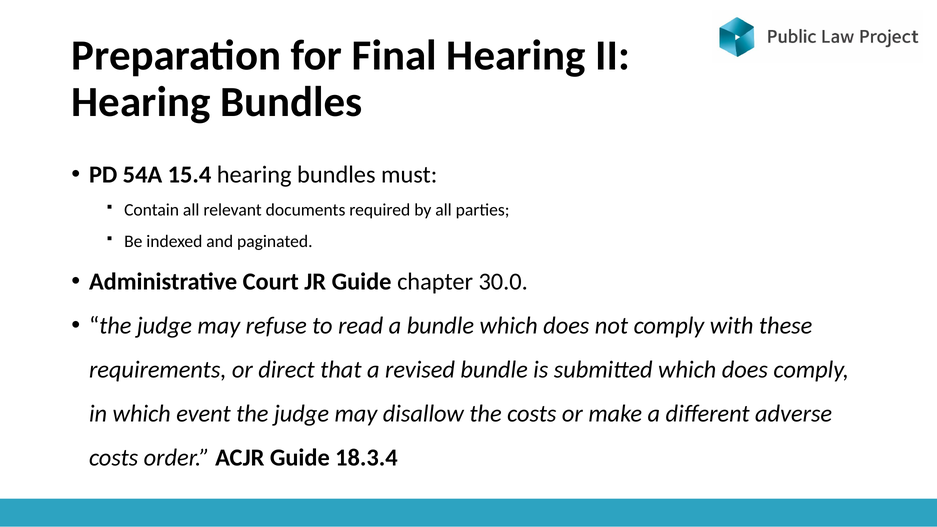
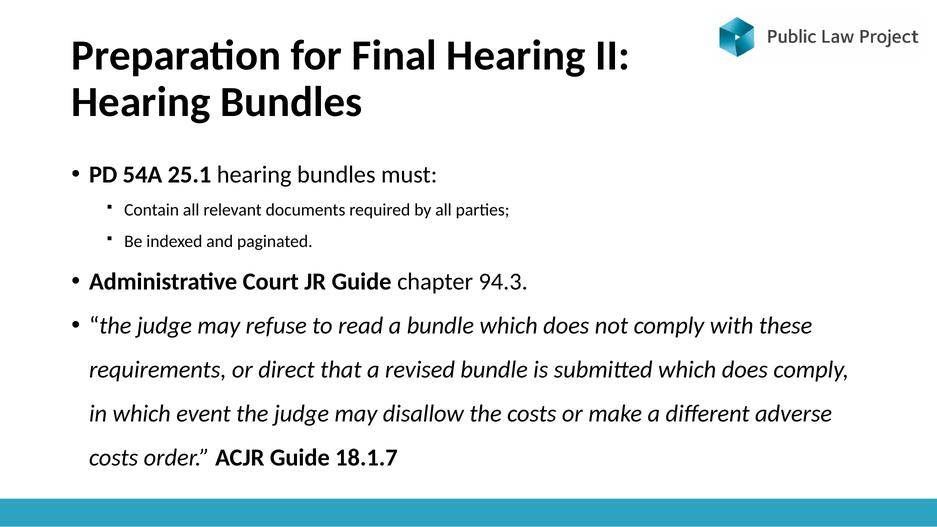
15.4: 15.4 -> 25.1
30.0: 30.0 -> 94.3
18.3.4: 18.3.4 -> 18.1.7
